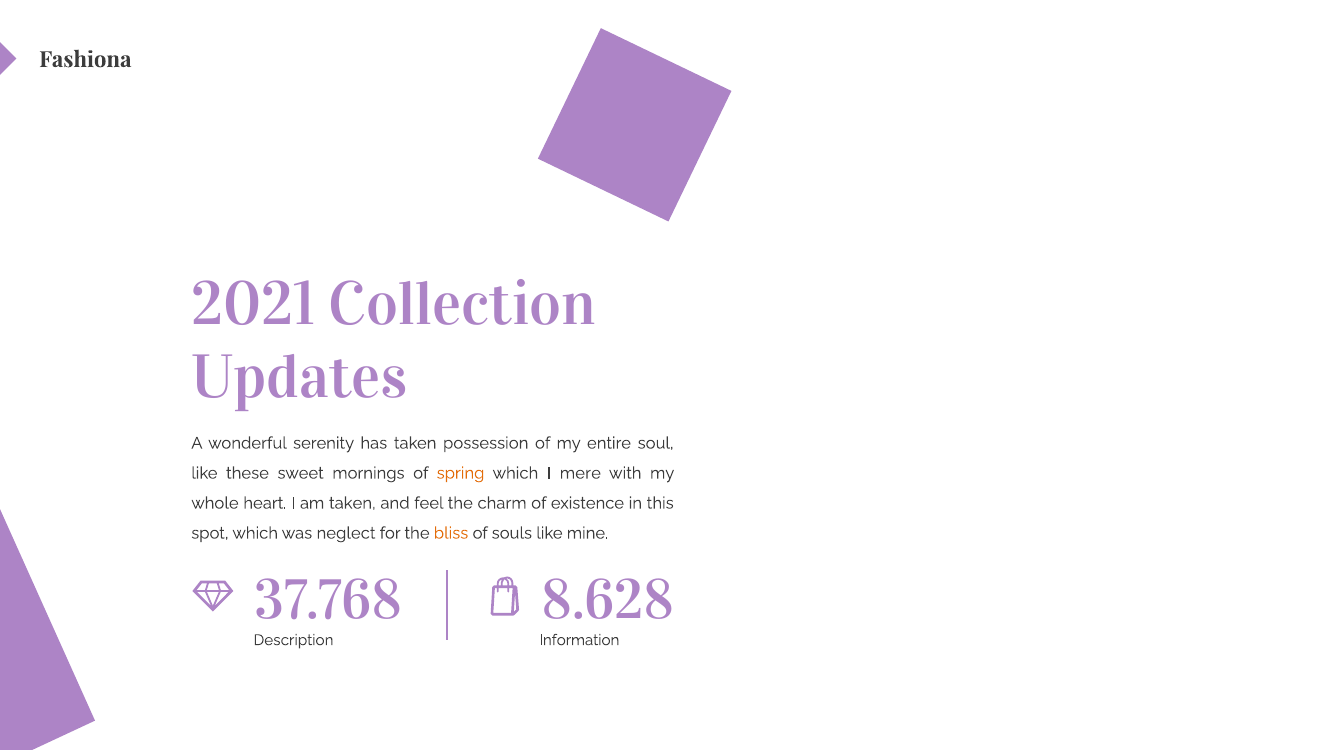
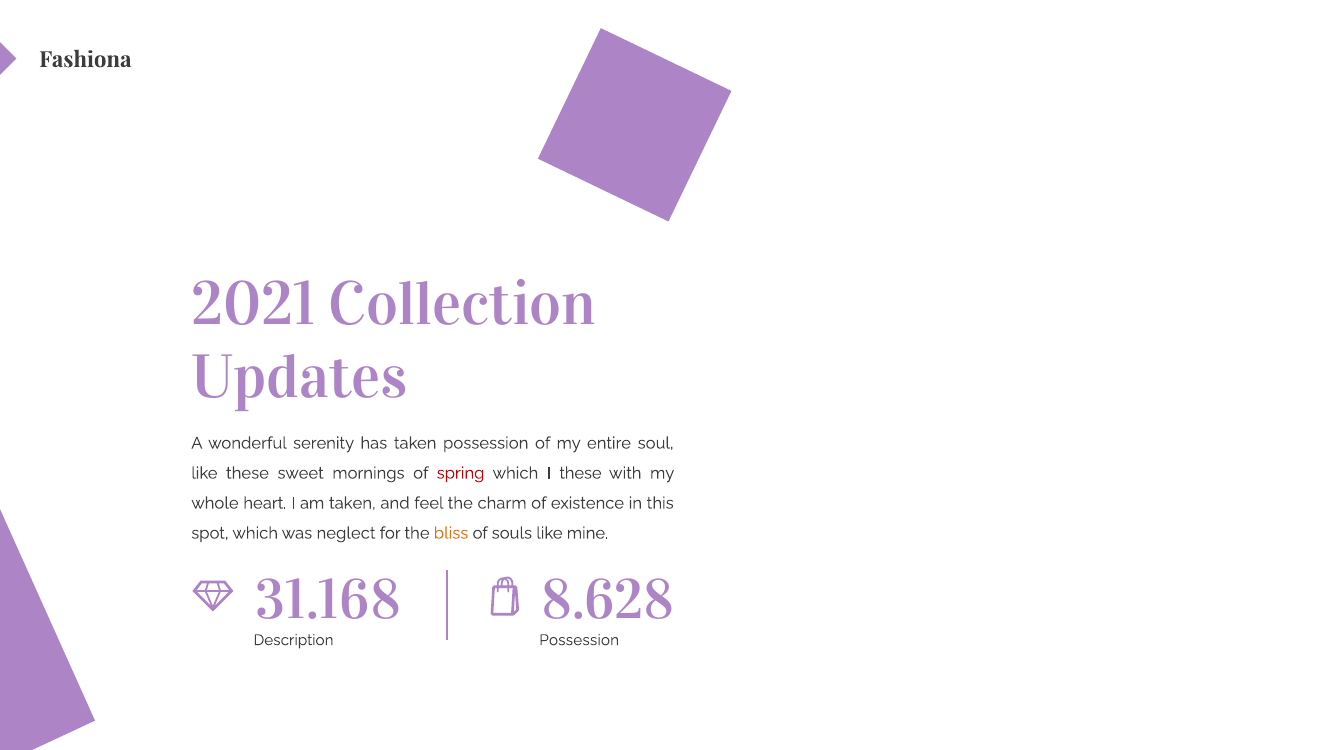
spring colour: orange -> red
I mere: mere -> these
37.768: 37.768 -> 31.168
Information at (579, 640): Information -> Possession
